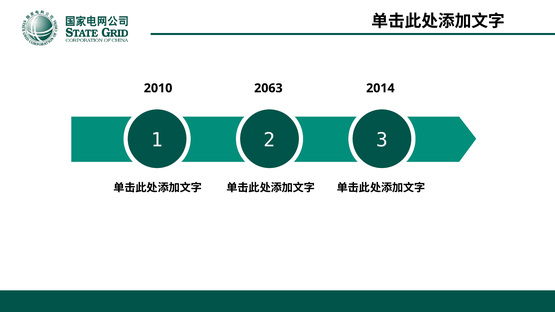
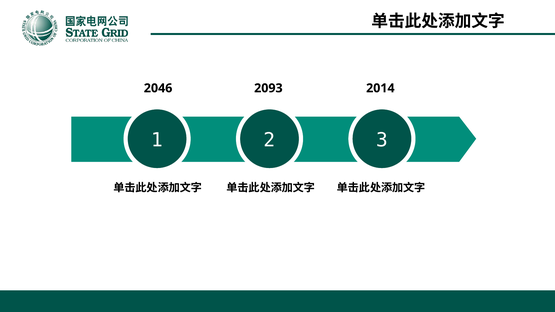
2010: 2010 -> 2046
2063: 2063 -> 2093
